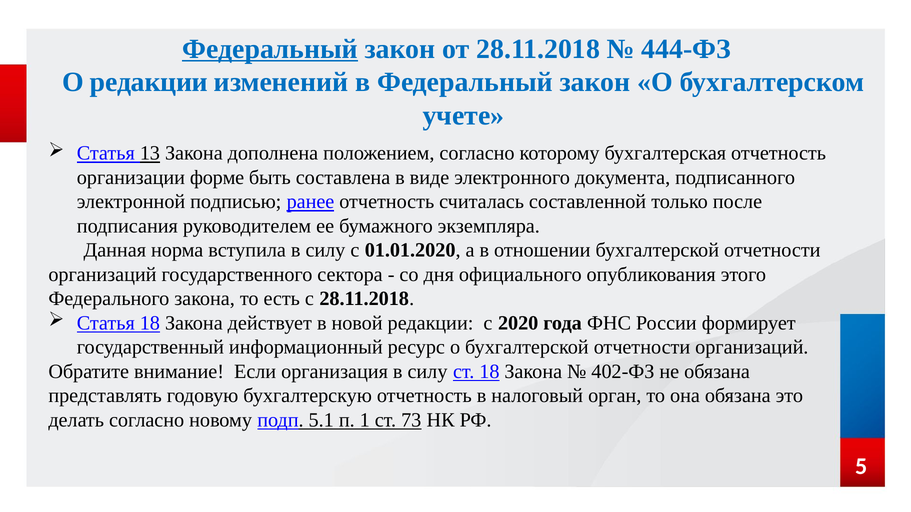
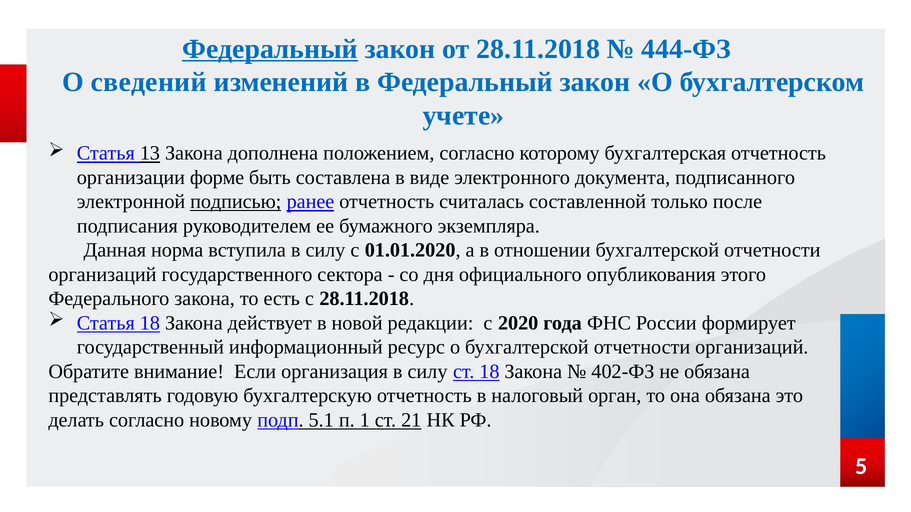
О редакции: редакции -> сведений
подписью underline: none -> present
73: 73 -> 21
